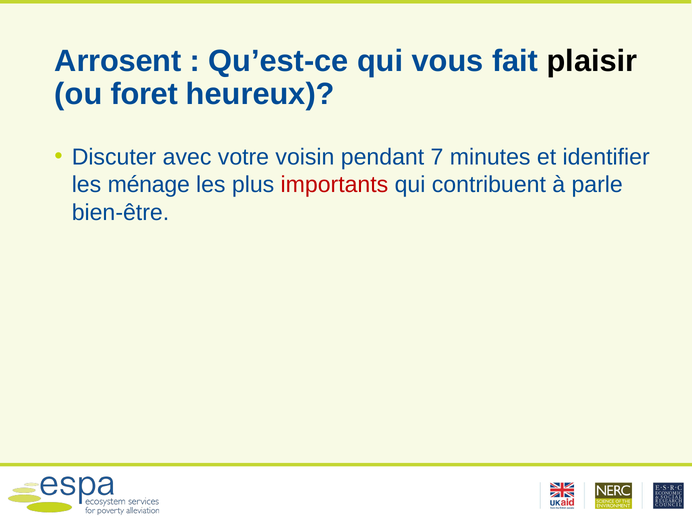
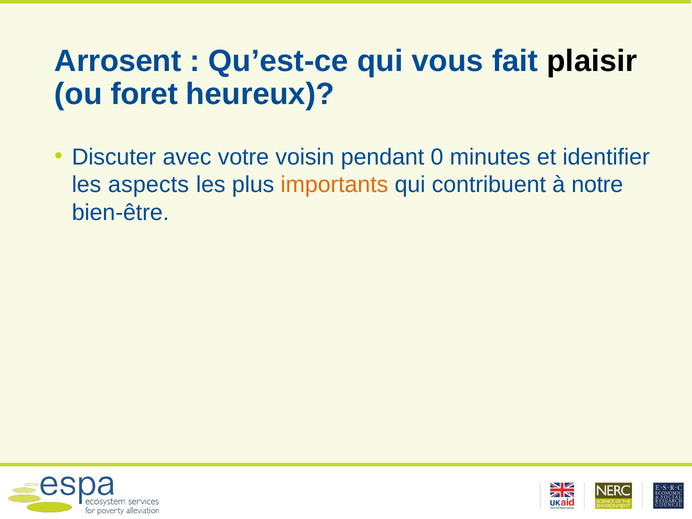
7: 7 -> 0
ménage: ménage -> aspects
importants colour: red -> orange
parle: parle -> notre
